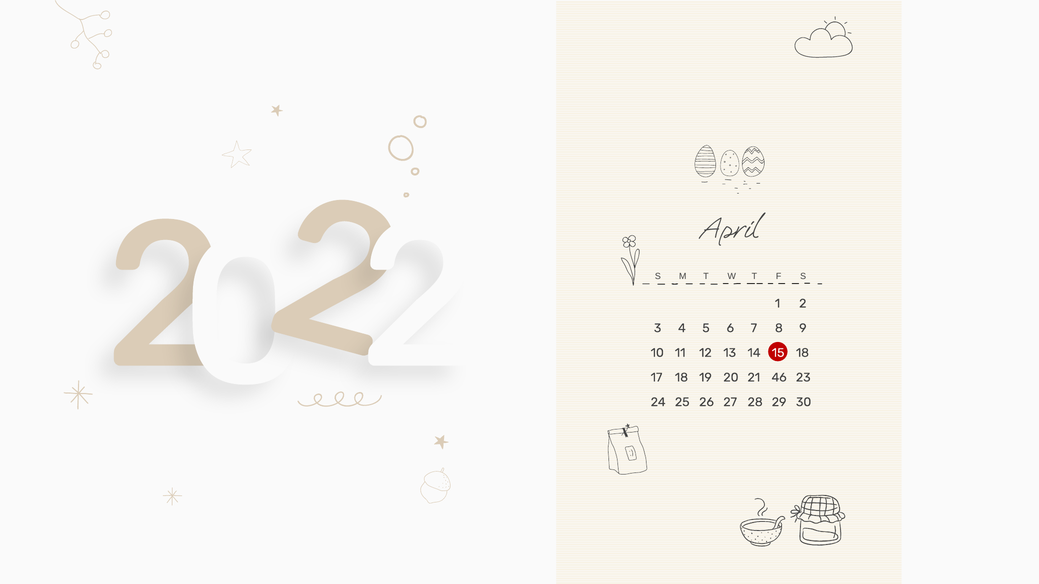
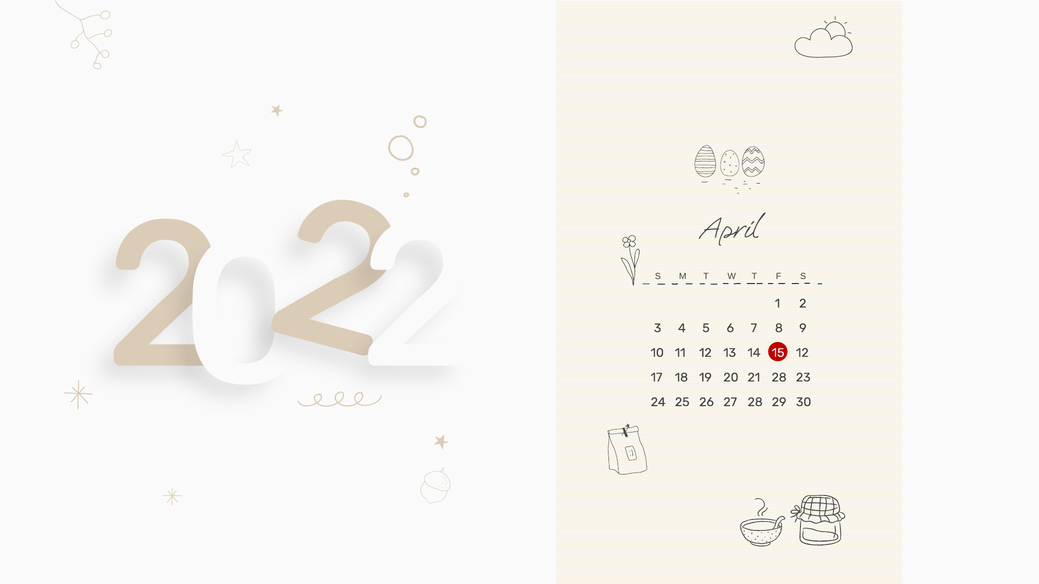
15 18: 18 -> 12
21 46: 46 -> 28
